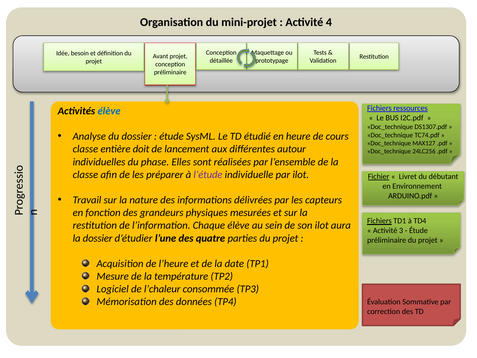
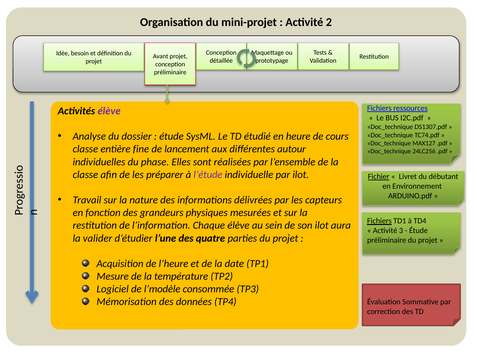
4: 4 -> 2
élève at (109, 111) colour: blue -> purple
doit: doit -> fine
la dossier: dossier -> valider
l’chaleur: l’chaleur -> l’modèle
